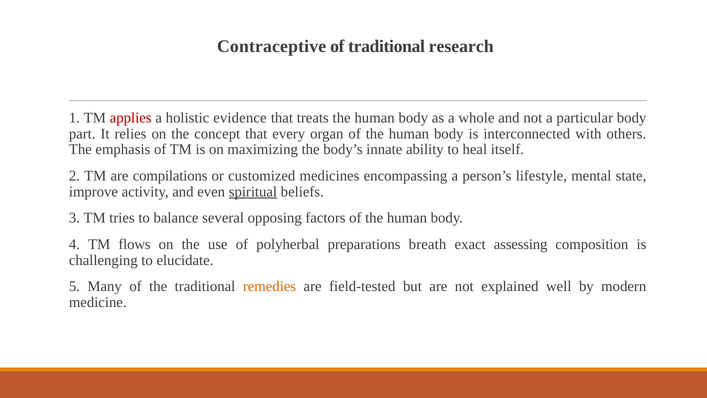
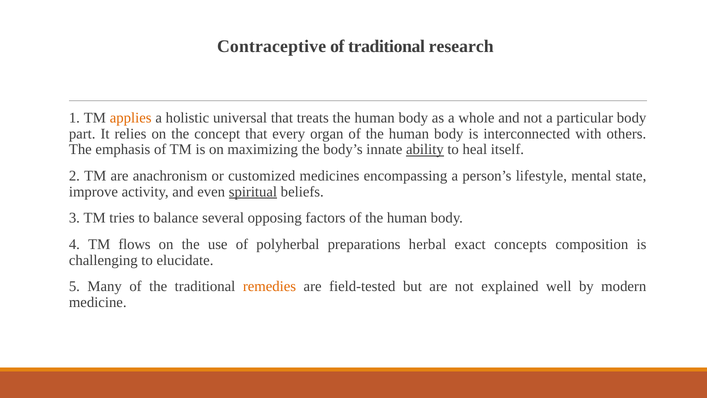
applies colour: red -> orange
evidence: evidence -> universal
ability underline: none -> present
compilations: compilations -> anachronism
breath: breath -> herbal
assessing: assessing -> concepts
